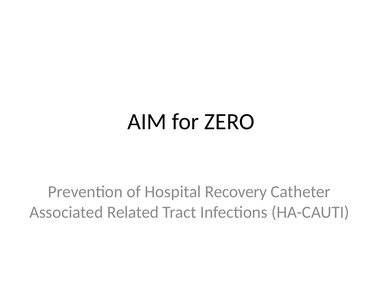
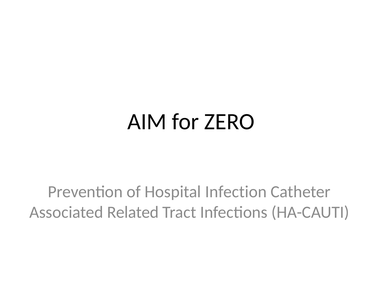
Recovery: Recovery -> Infection
